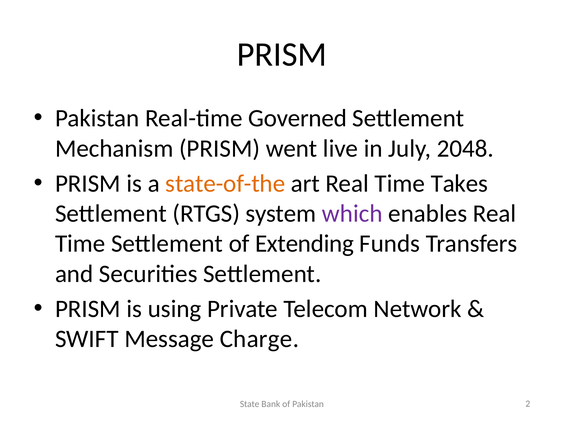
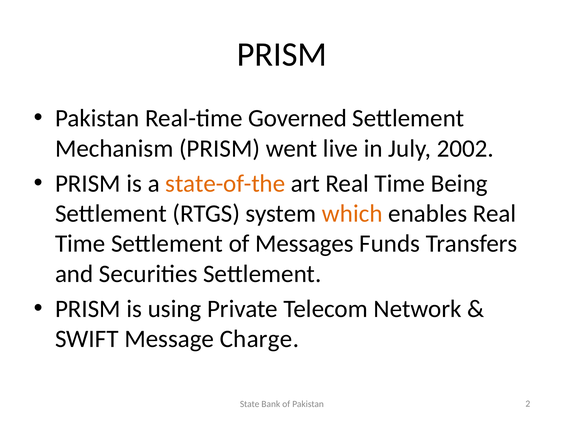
2048: 2048 -> 2002
Takes: Takes -> Being
which colour: purple -> orange
Extending: Extending -> Messages
